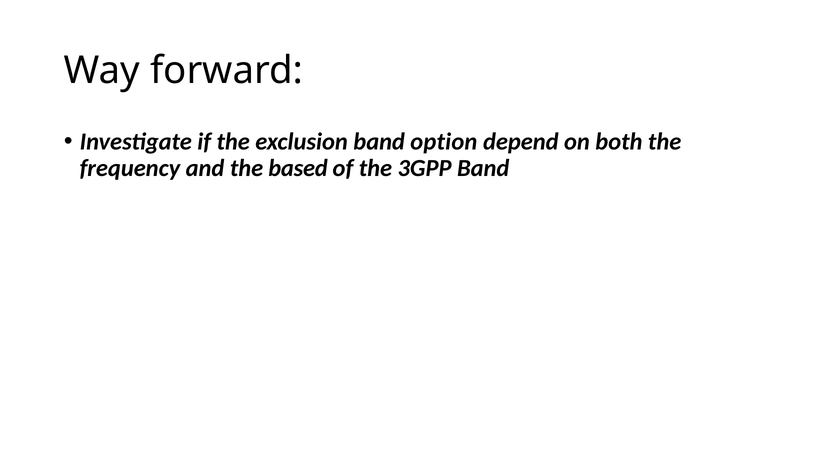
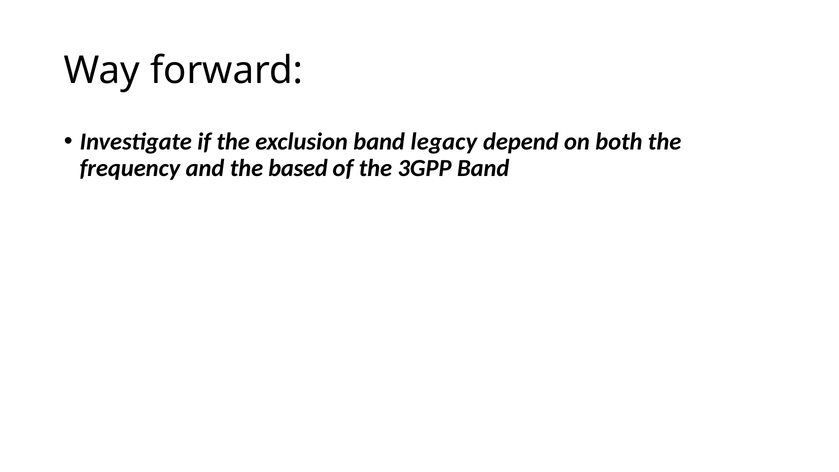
option: option -> legacy
